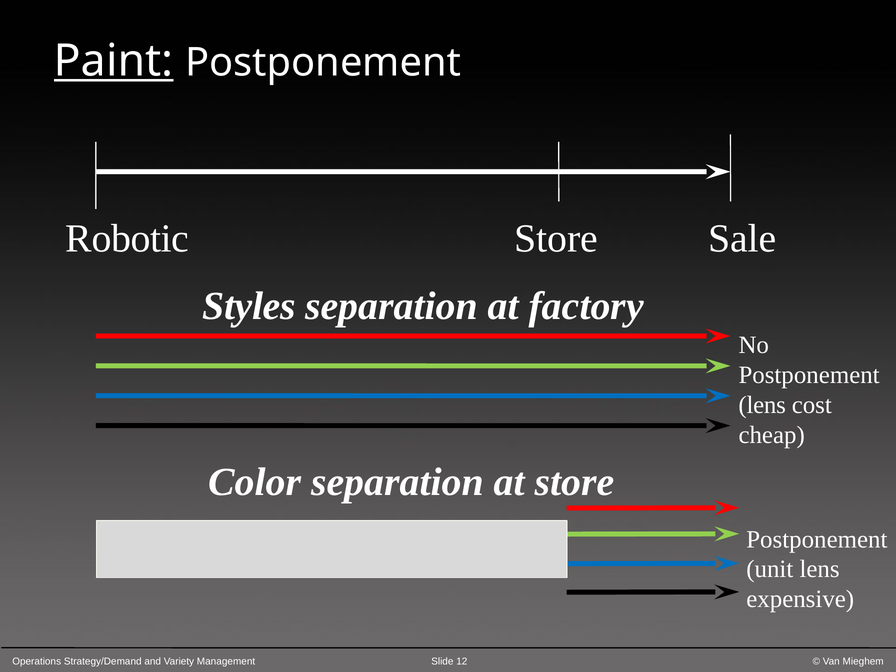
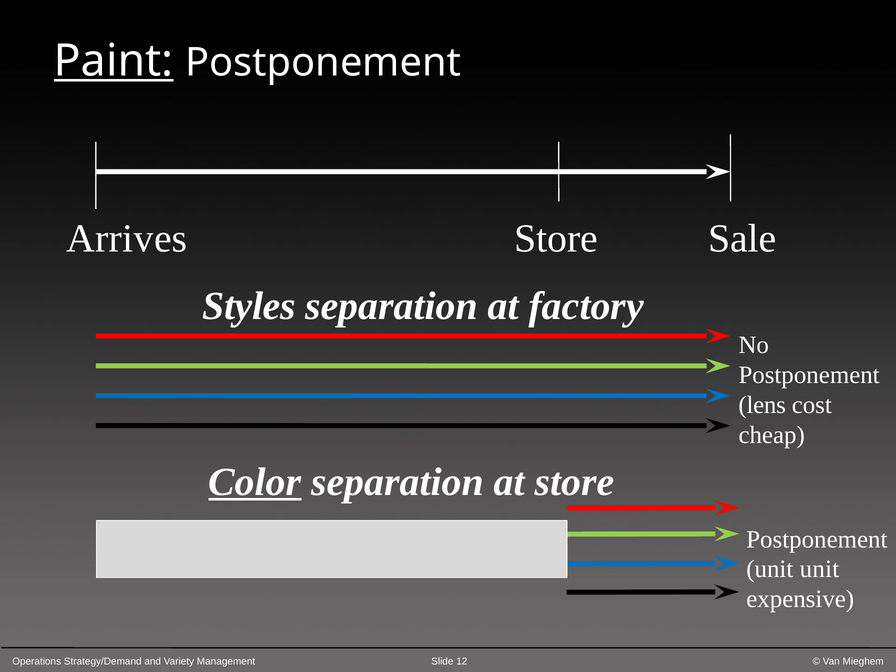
Robotic: Robotic -> Arrives
Color underline: none -> present
unit lens: lens -> unit
